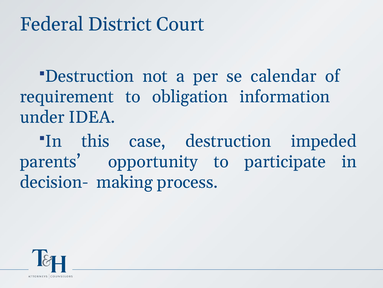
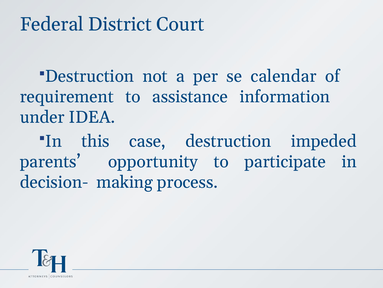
obligation: obligation -> assistance
